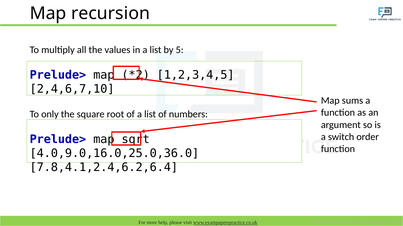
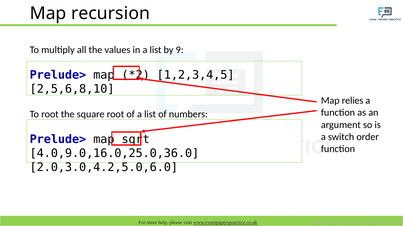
5: 5 -> 9
2,4,6,7,10: 2,4,6,7,10 -> 2,5,6,8,10
sums: sums -> relies
To only: only -> root
7.8,4.1,2.4,6.2,6.4: 7.8,4.1,2.4,6.2,6.4 -> 2.0,3.0,4.2,5.0,6.0
